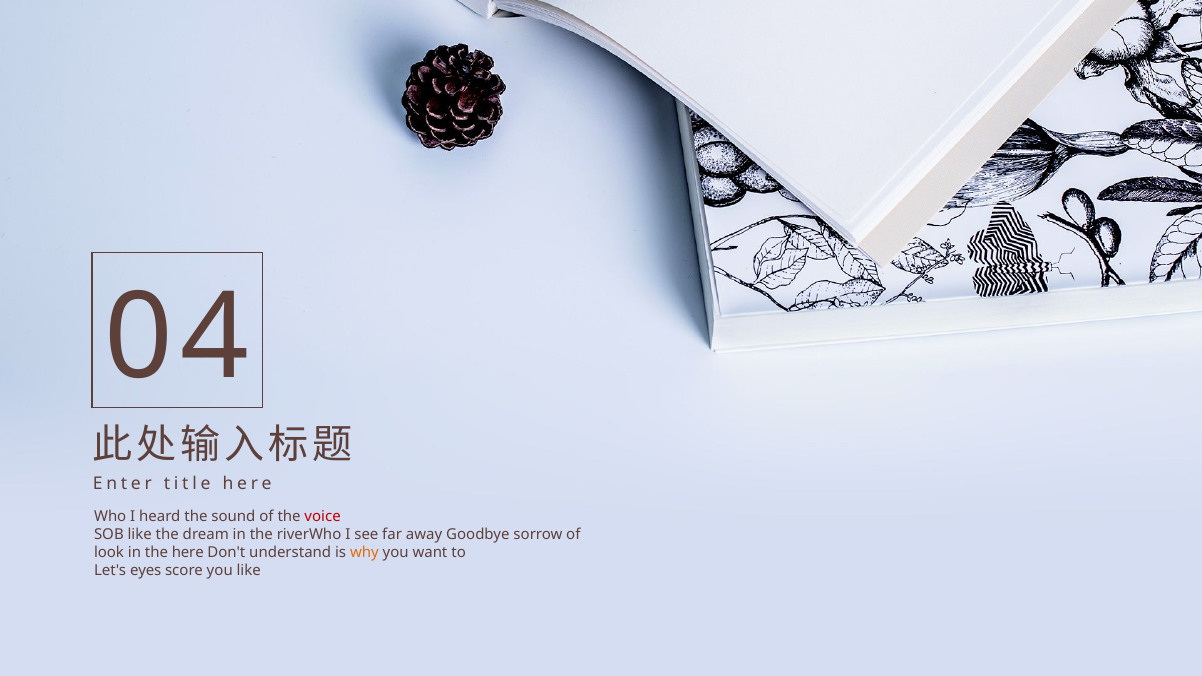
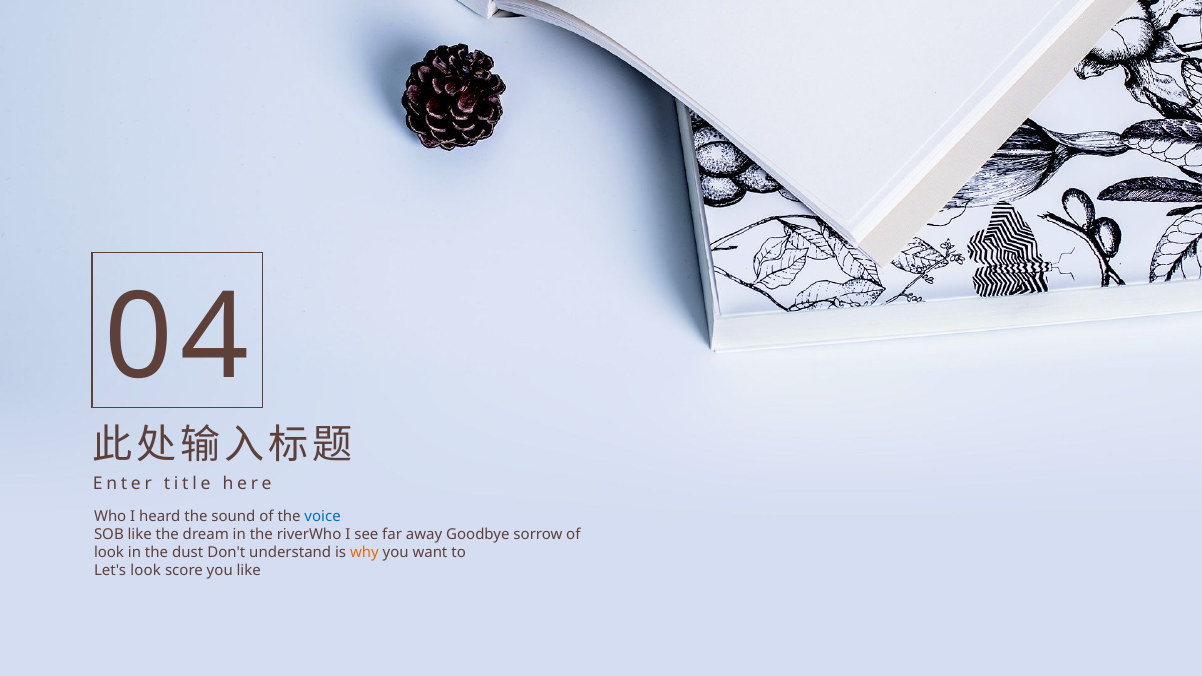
voice colour: red -> blue
the here: here -> dust
Let's eyes: eyes -> look
